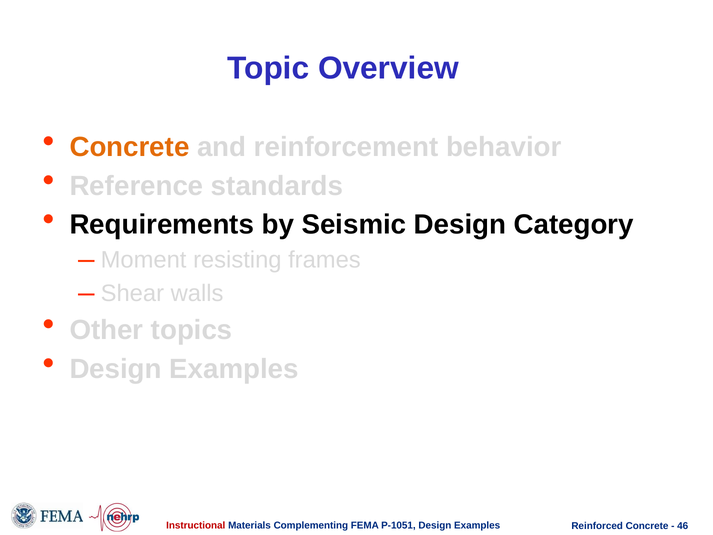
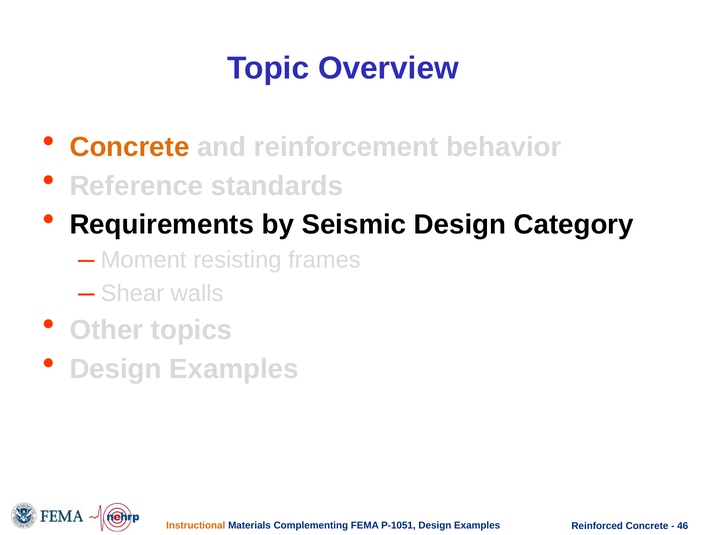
Instructional colour: red -> orange
